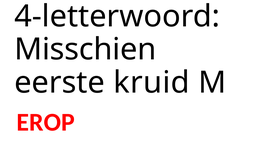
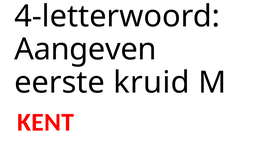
Misschien: Misschien -> Aangeven
EROP: EROP -> KENT
